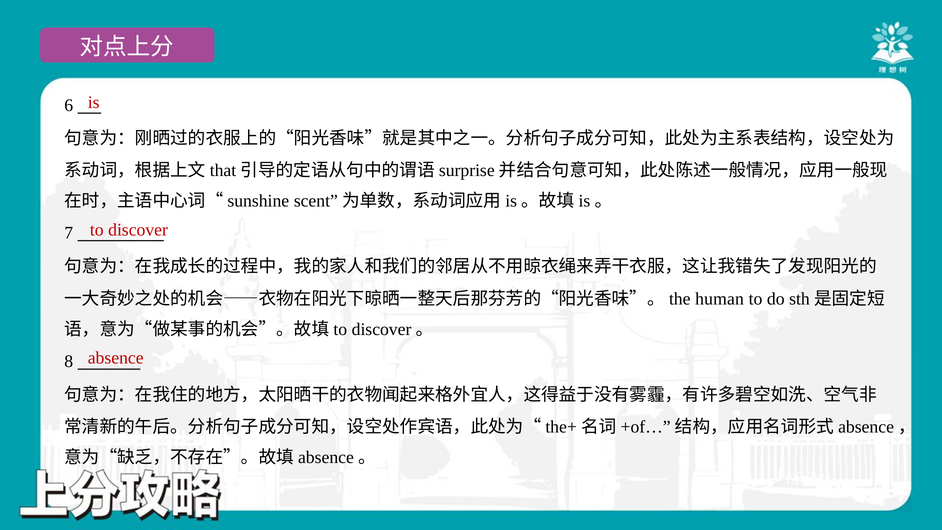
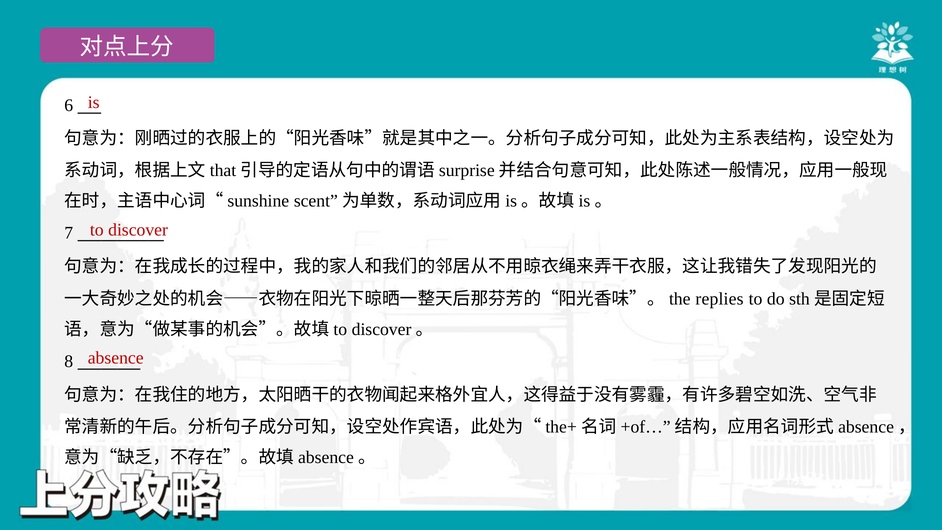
human: human -> replies
